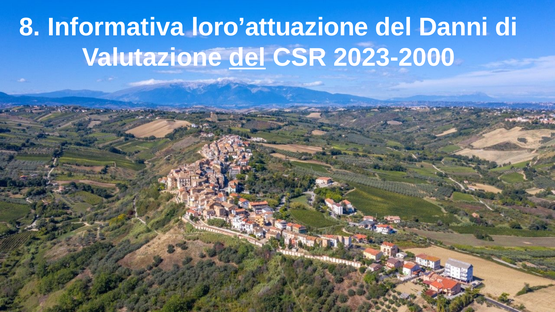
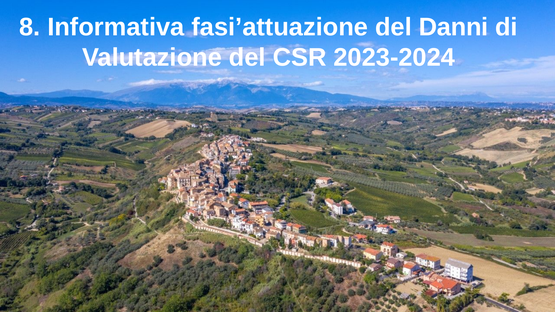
loro’attuazione: loro’attuazione -> fasi’attuazione
del at (247, 58) underline: present -> none
2023-2000: 2023-2000 -> 2023-2024
